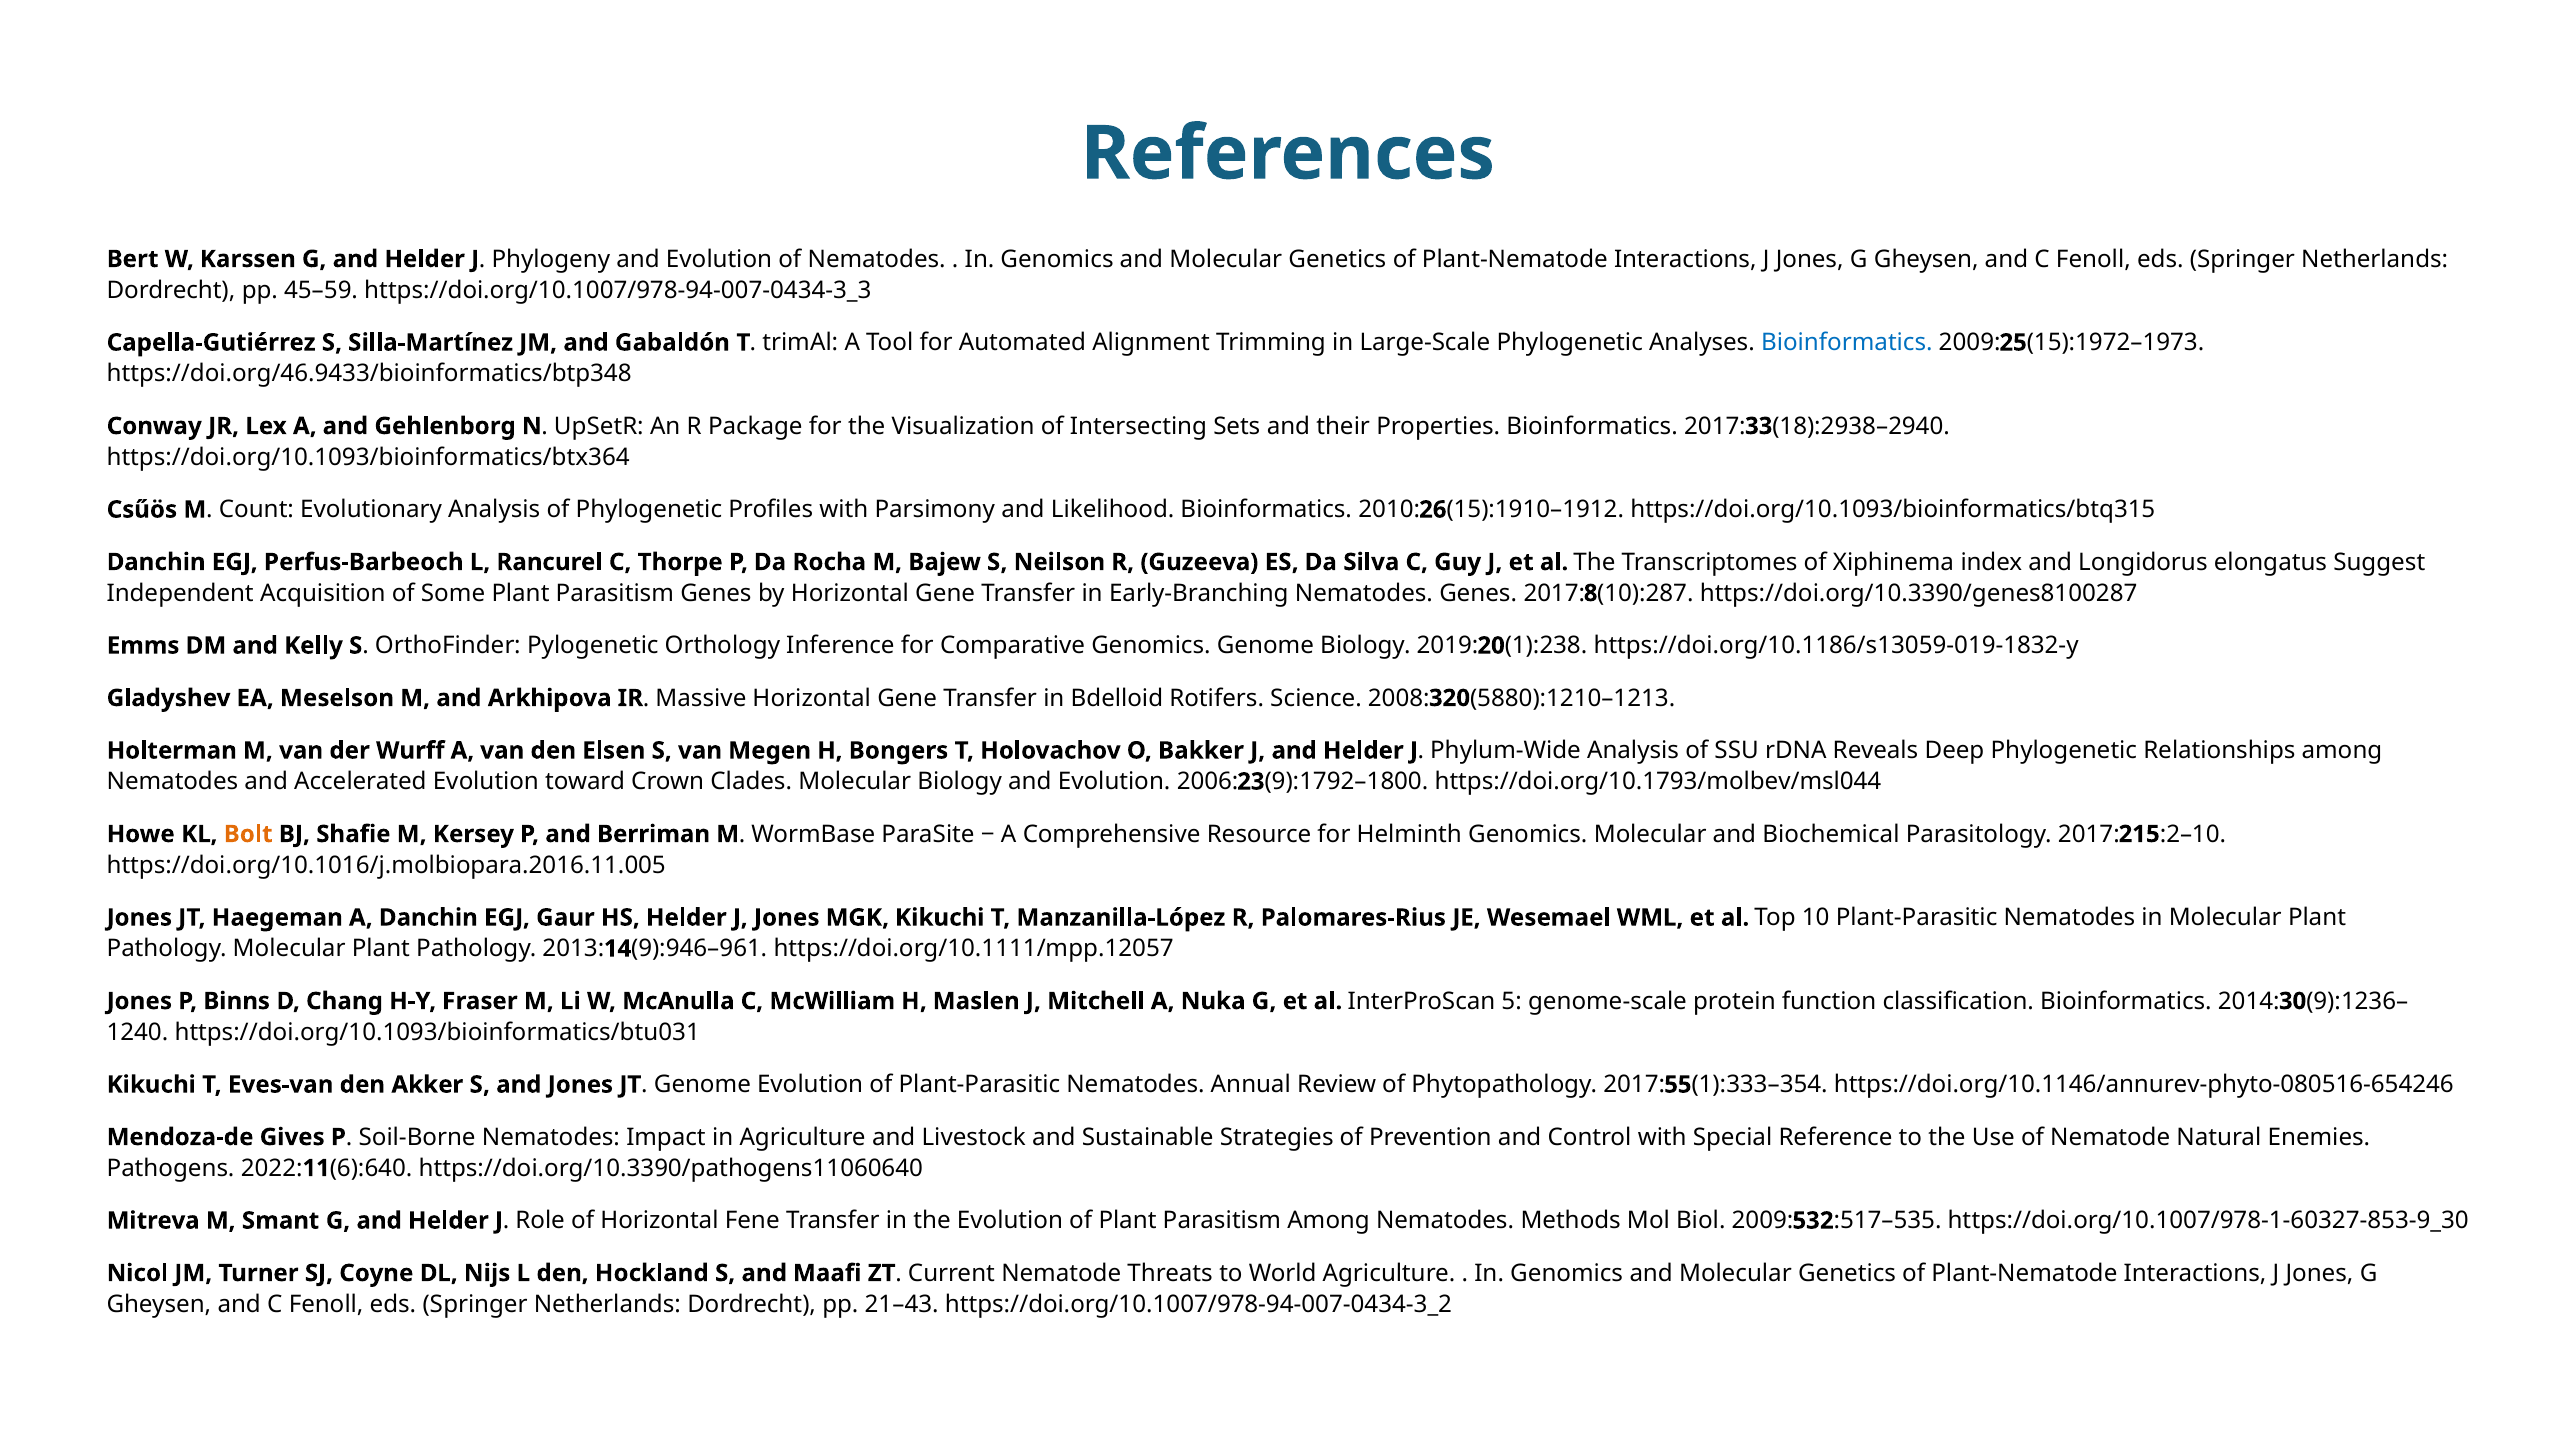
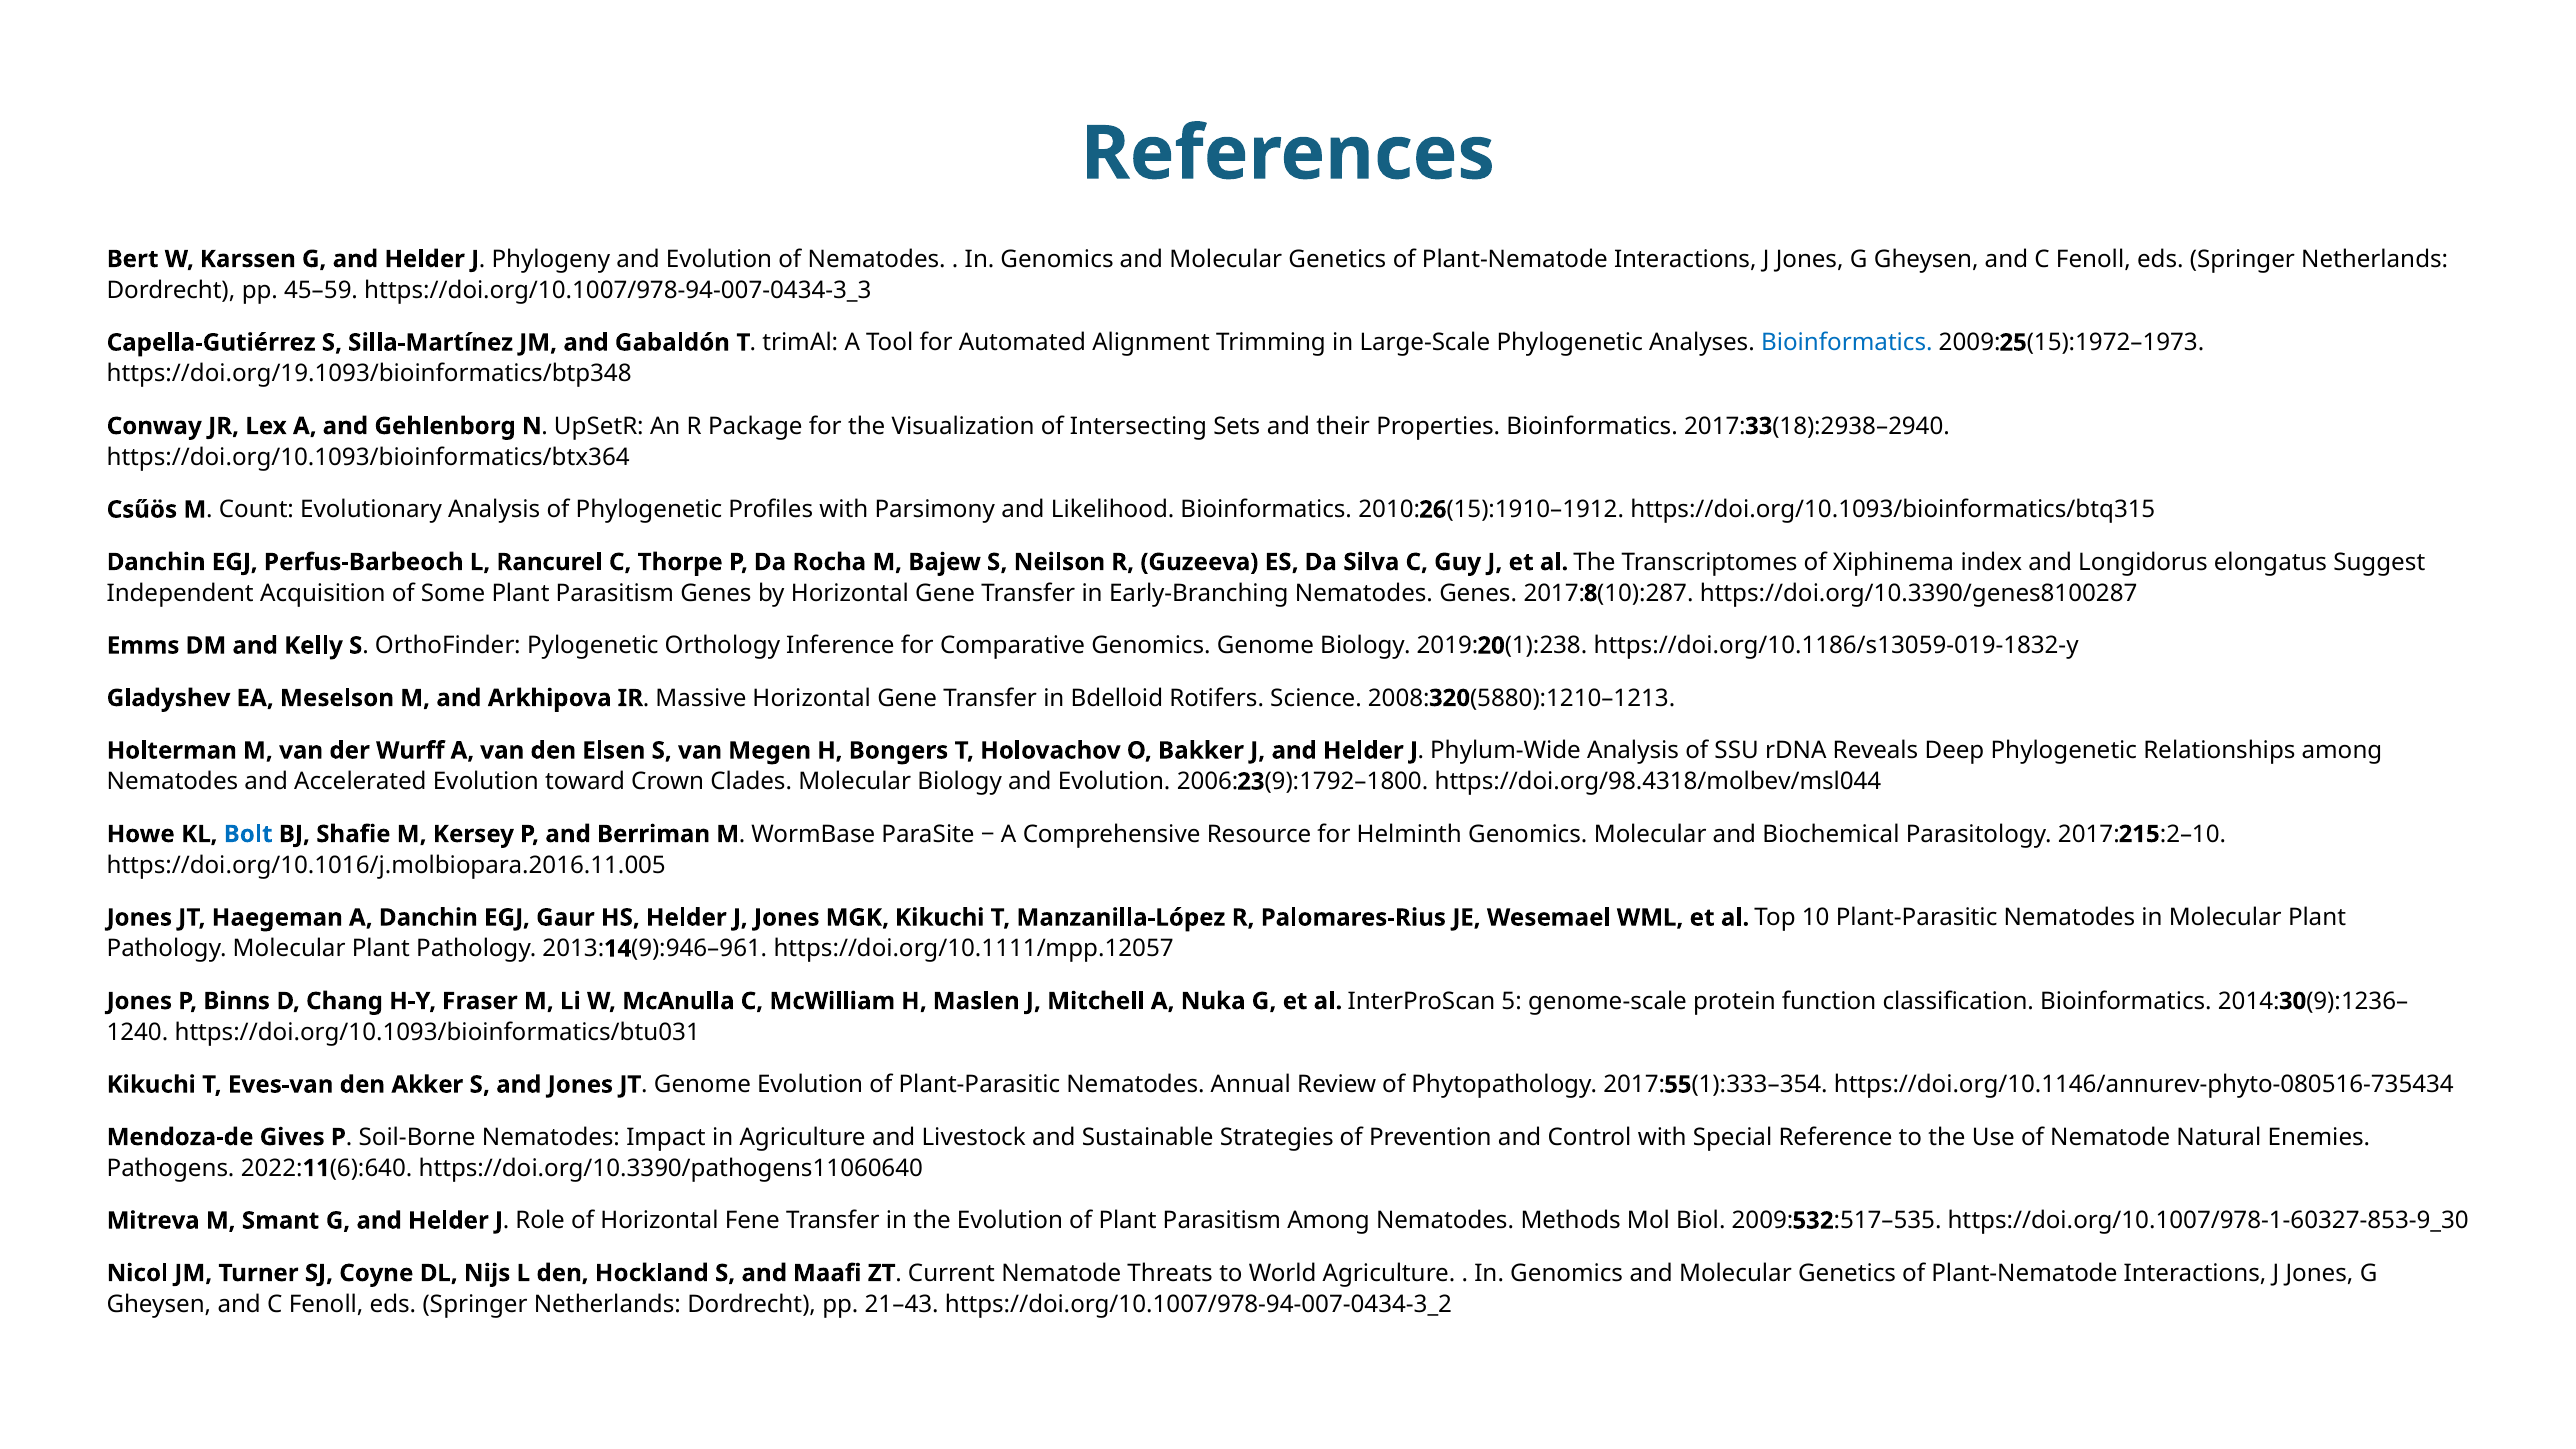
https://doi.org/46.9433/bioinformatics/btp348: https://doi.org/46.9433/bioinformatics/btp348 -> https://doi.org/19.1093/bioinformatics/btp348
https://doi.org/10.1793/molbev/msl044: https://doi.org/10.1793/molbev/msl044 -> https://doi.org/98.4318/molbev/msl044
Bolt colour: orange -> blue
https://doi.org/10.1146/annurev-phyto-080516-654246: https://doi.org/10.1146/annurev-phyto-080516-654246 -> https://doi.org/10.1146/annurev-phyto-080516-735434
